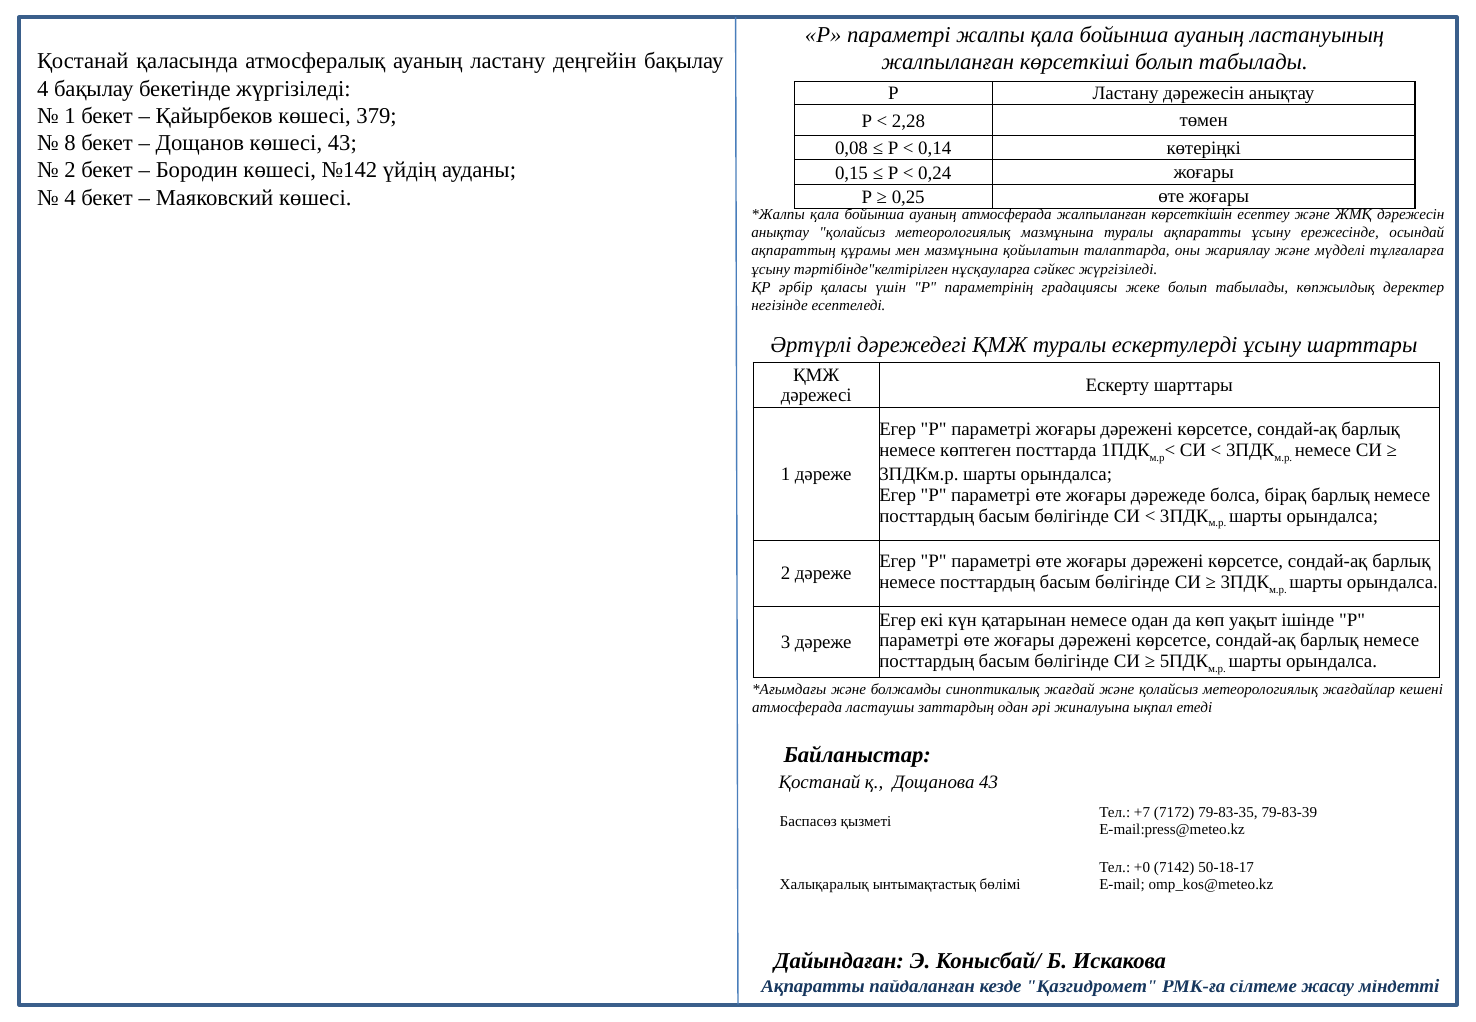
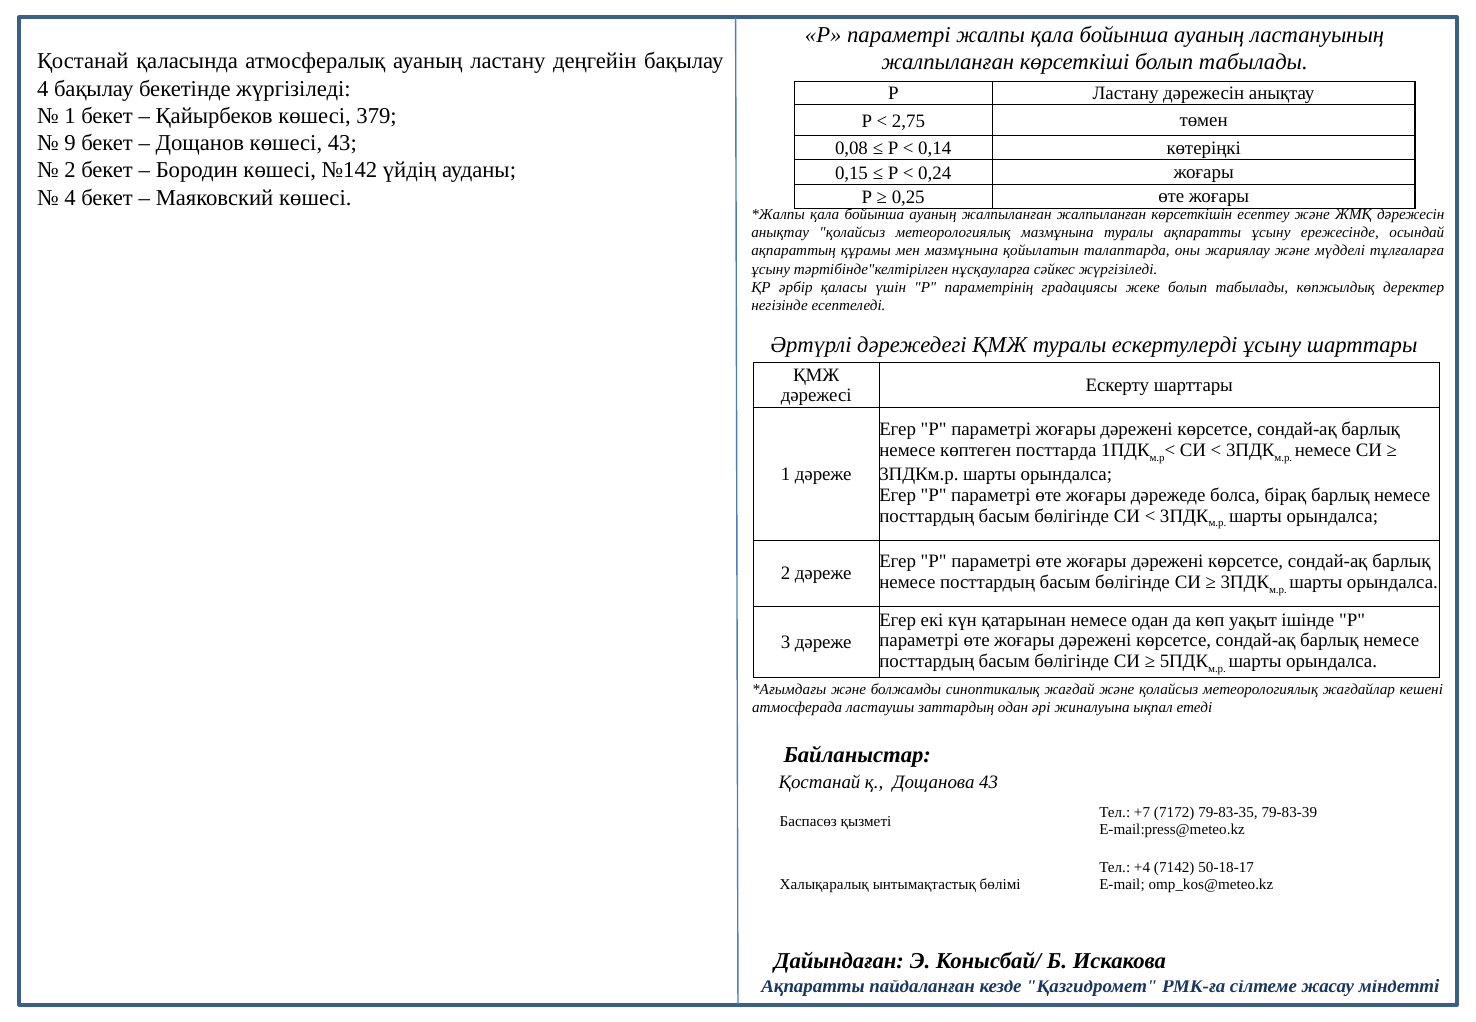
2,28: 2,28 -> 2,75
8: 8 -> 9
ауаның атмосферада: атмосферада -> жалпыланған
+0: +0 -> +4
